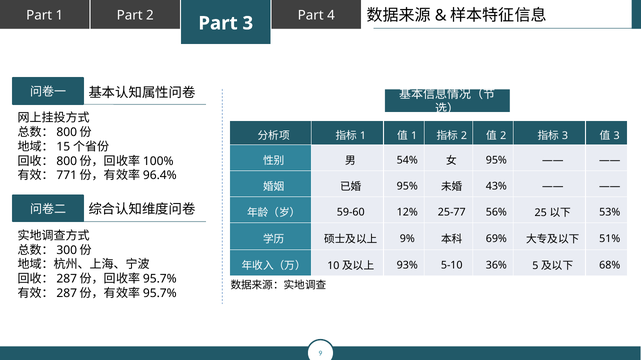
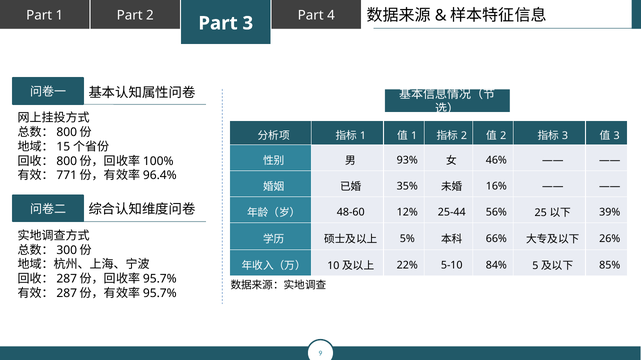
54%: 54% -> 93%
95% at (496, 160): 95% -> 46%
95% at (407, 186): 95% -> 35%
43%: 43% -> 16%
59-60: 59-60 -> 48-60
25-77: 25-77 -> 25-44
53%: 53% -> 39%
9%: 9% -> 5%
69%: 69% -> 66%
51%: 51% -> 26%
93%: 93% -> 22%
36%: 36% -> 84%
68%: 68% -> 85%
